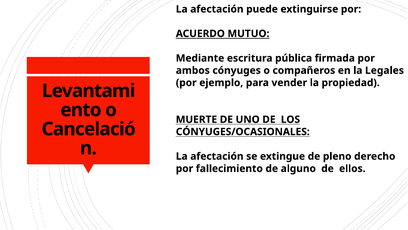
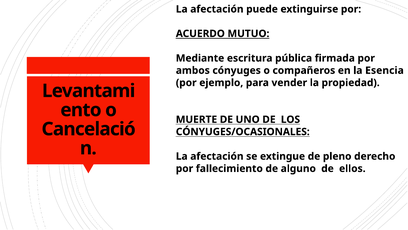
Legales: Legales -> Esencia
